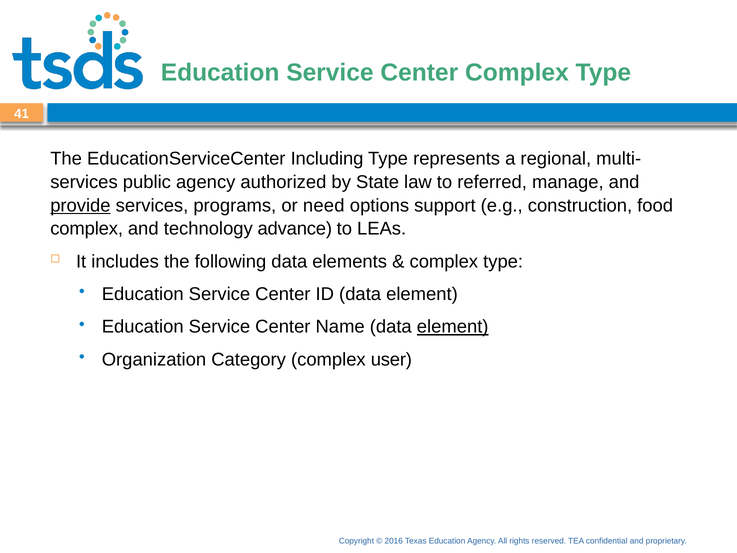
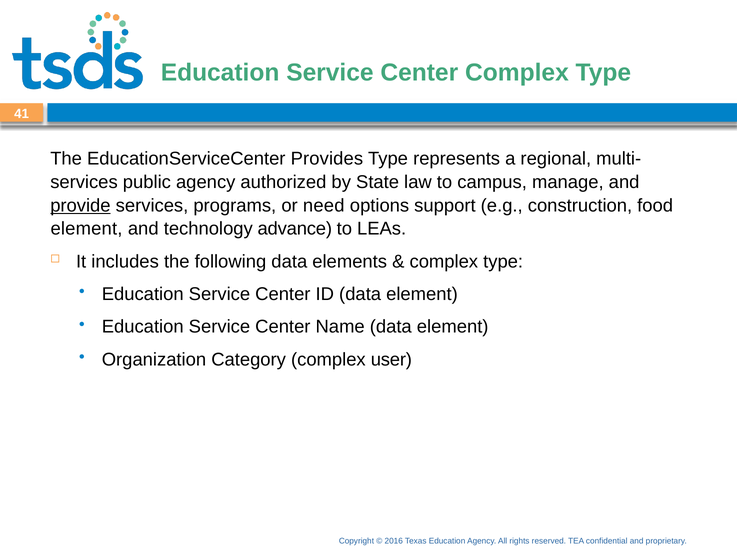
Including: Including -> Provides
referred: referred -> campus
complex at (87, 229): complex -> element
element at (453, 327) underline: present -> none
